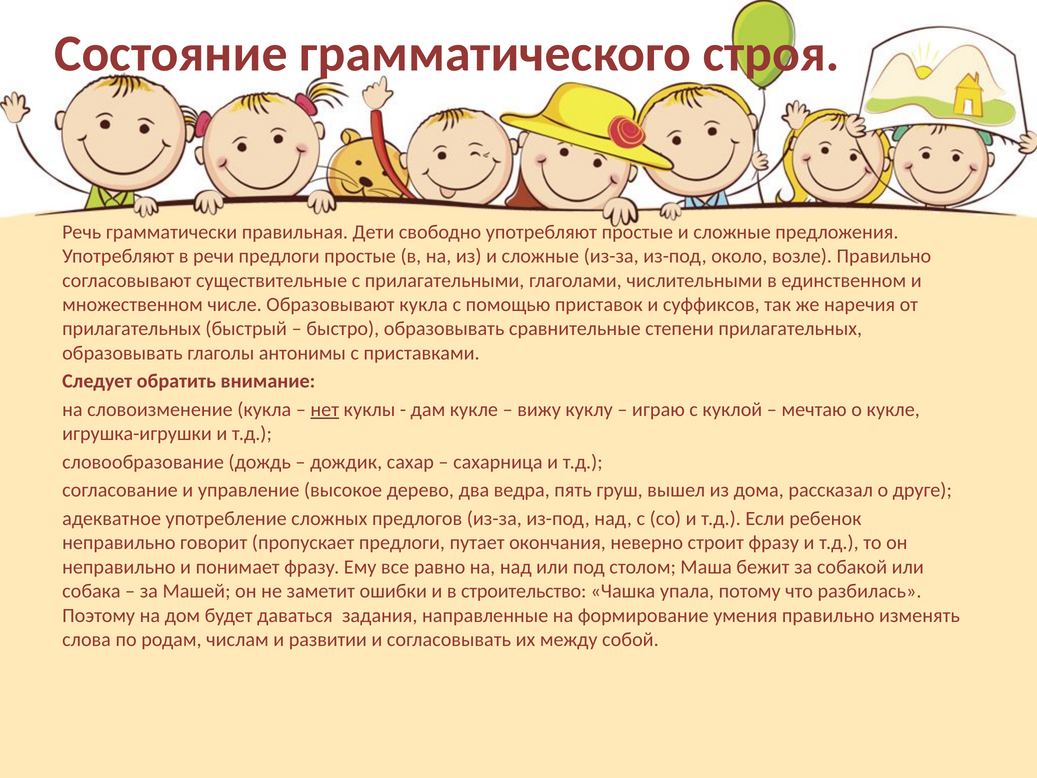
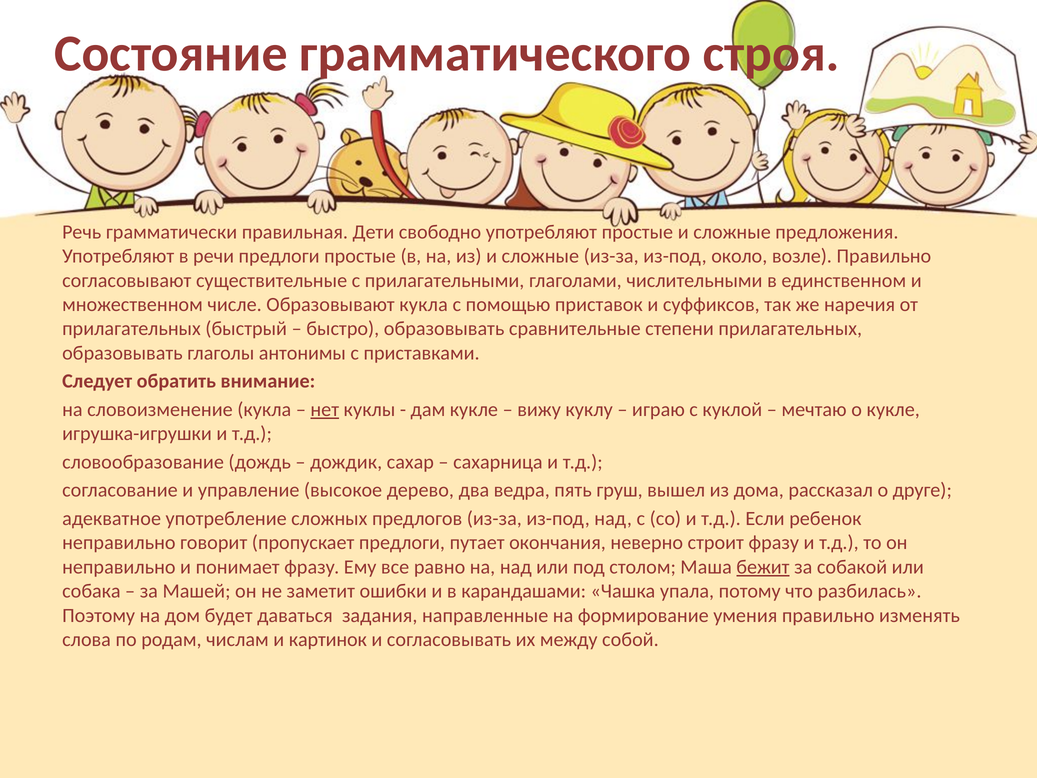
бежит underline: none -> present
строительство: строительство -> карандашами
развитии: развитии -> картинок
